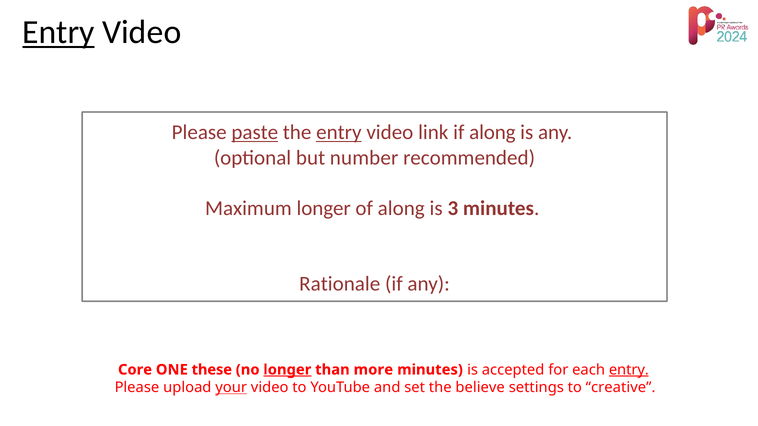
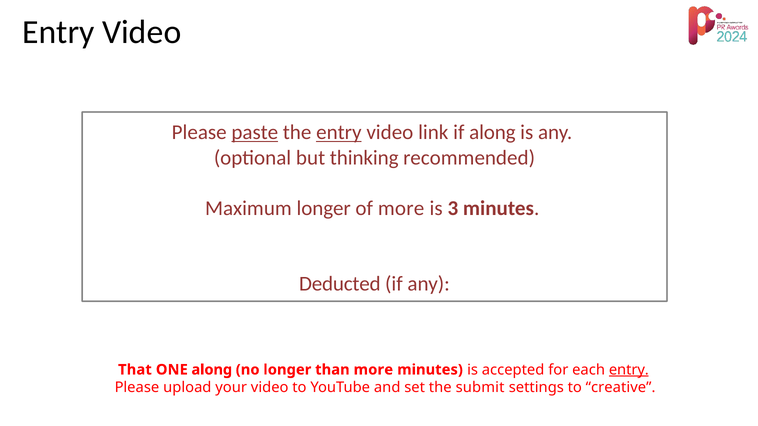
Entry at (58, 32) underline: present -> none
number: number -> thinking
of along: along -> more
Rationale: Rationale -> Deducted
Core: Core -> That
ONE these: these -> along
longer at (287, 370) underline: present -> none
your underline: present -> none
believe: believe -> submit
